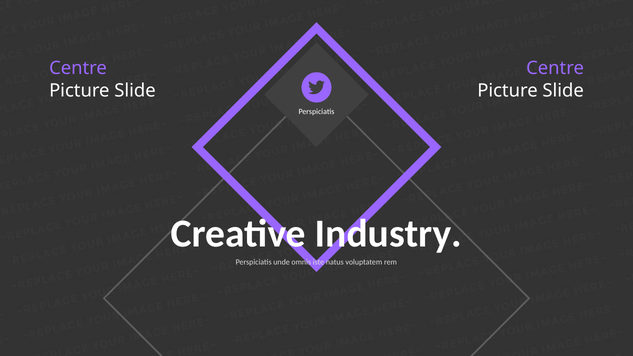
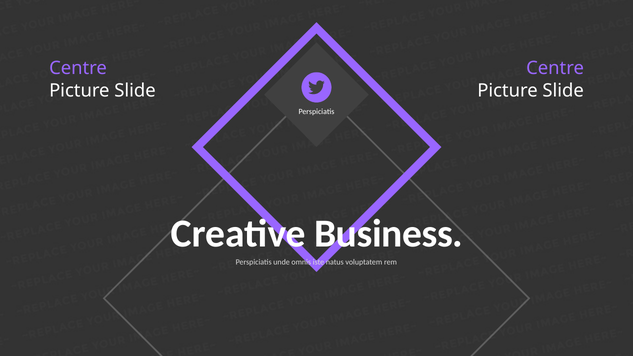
Industry: Industry -> Business
